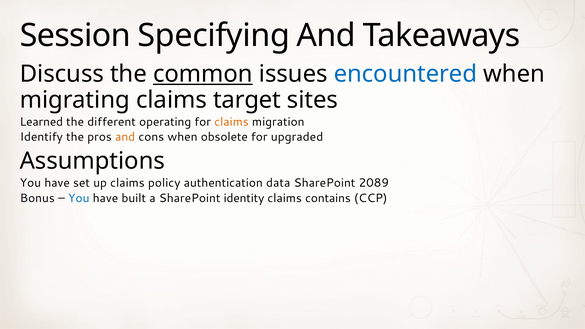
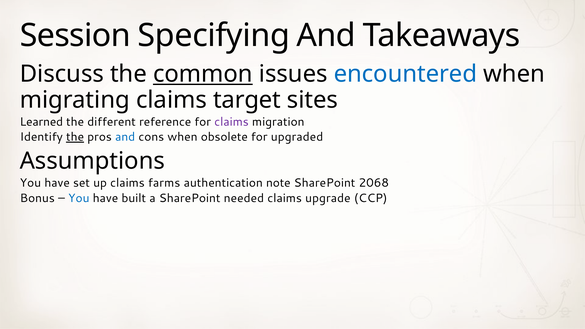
operating: operating -> reference
claims at (232, 122) colour: orange -> purple
the at (75, 137) underline: none -> present
and at (125, 137) colour: orange -> blue
policy: policy -> farms
data: data -> note
2089: 2089 -> 2068
identity: identity -> needed
contains: contains -> upgrade
